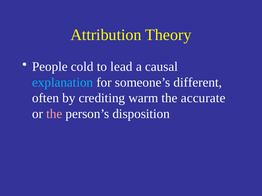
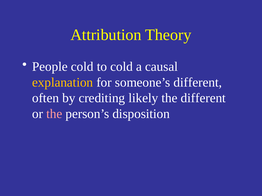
to lead: lead -> cold
explanation colour: light blue -> yellow
warm: warm -> likely
the accurate: accurate -> different
